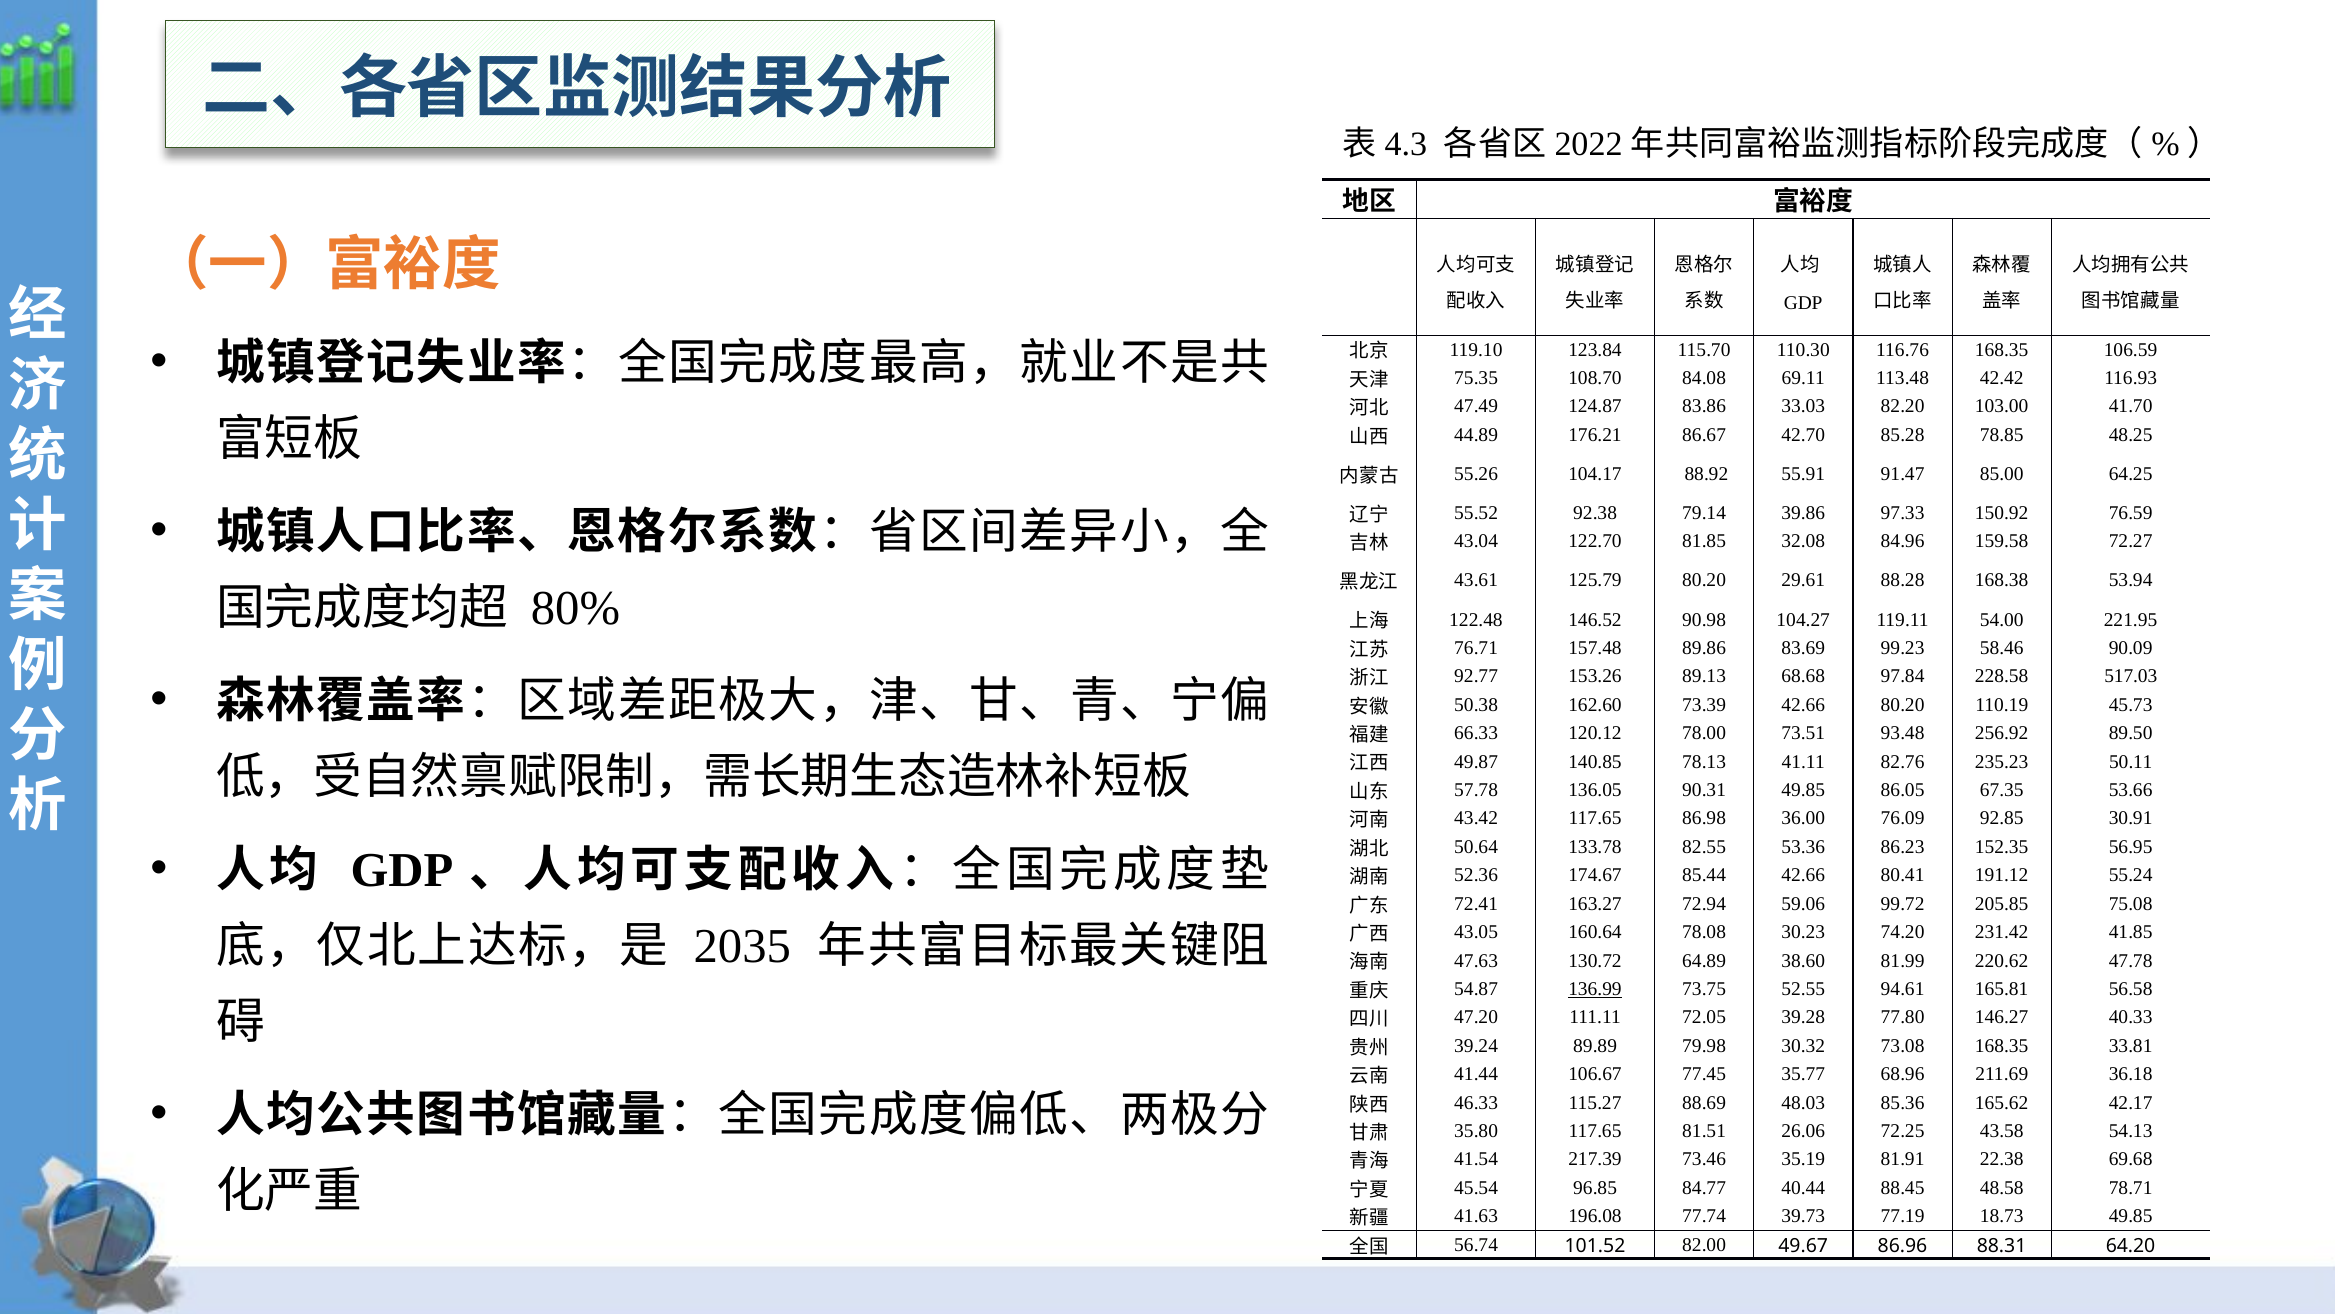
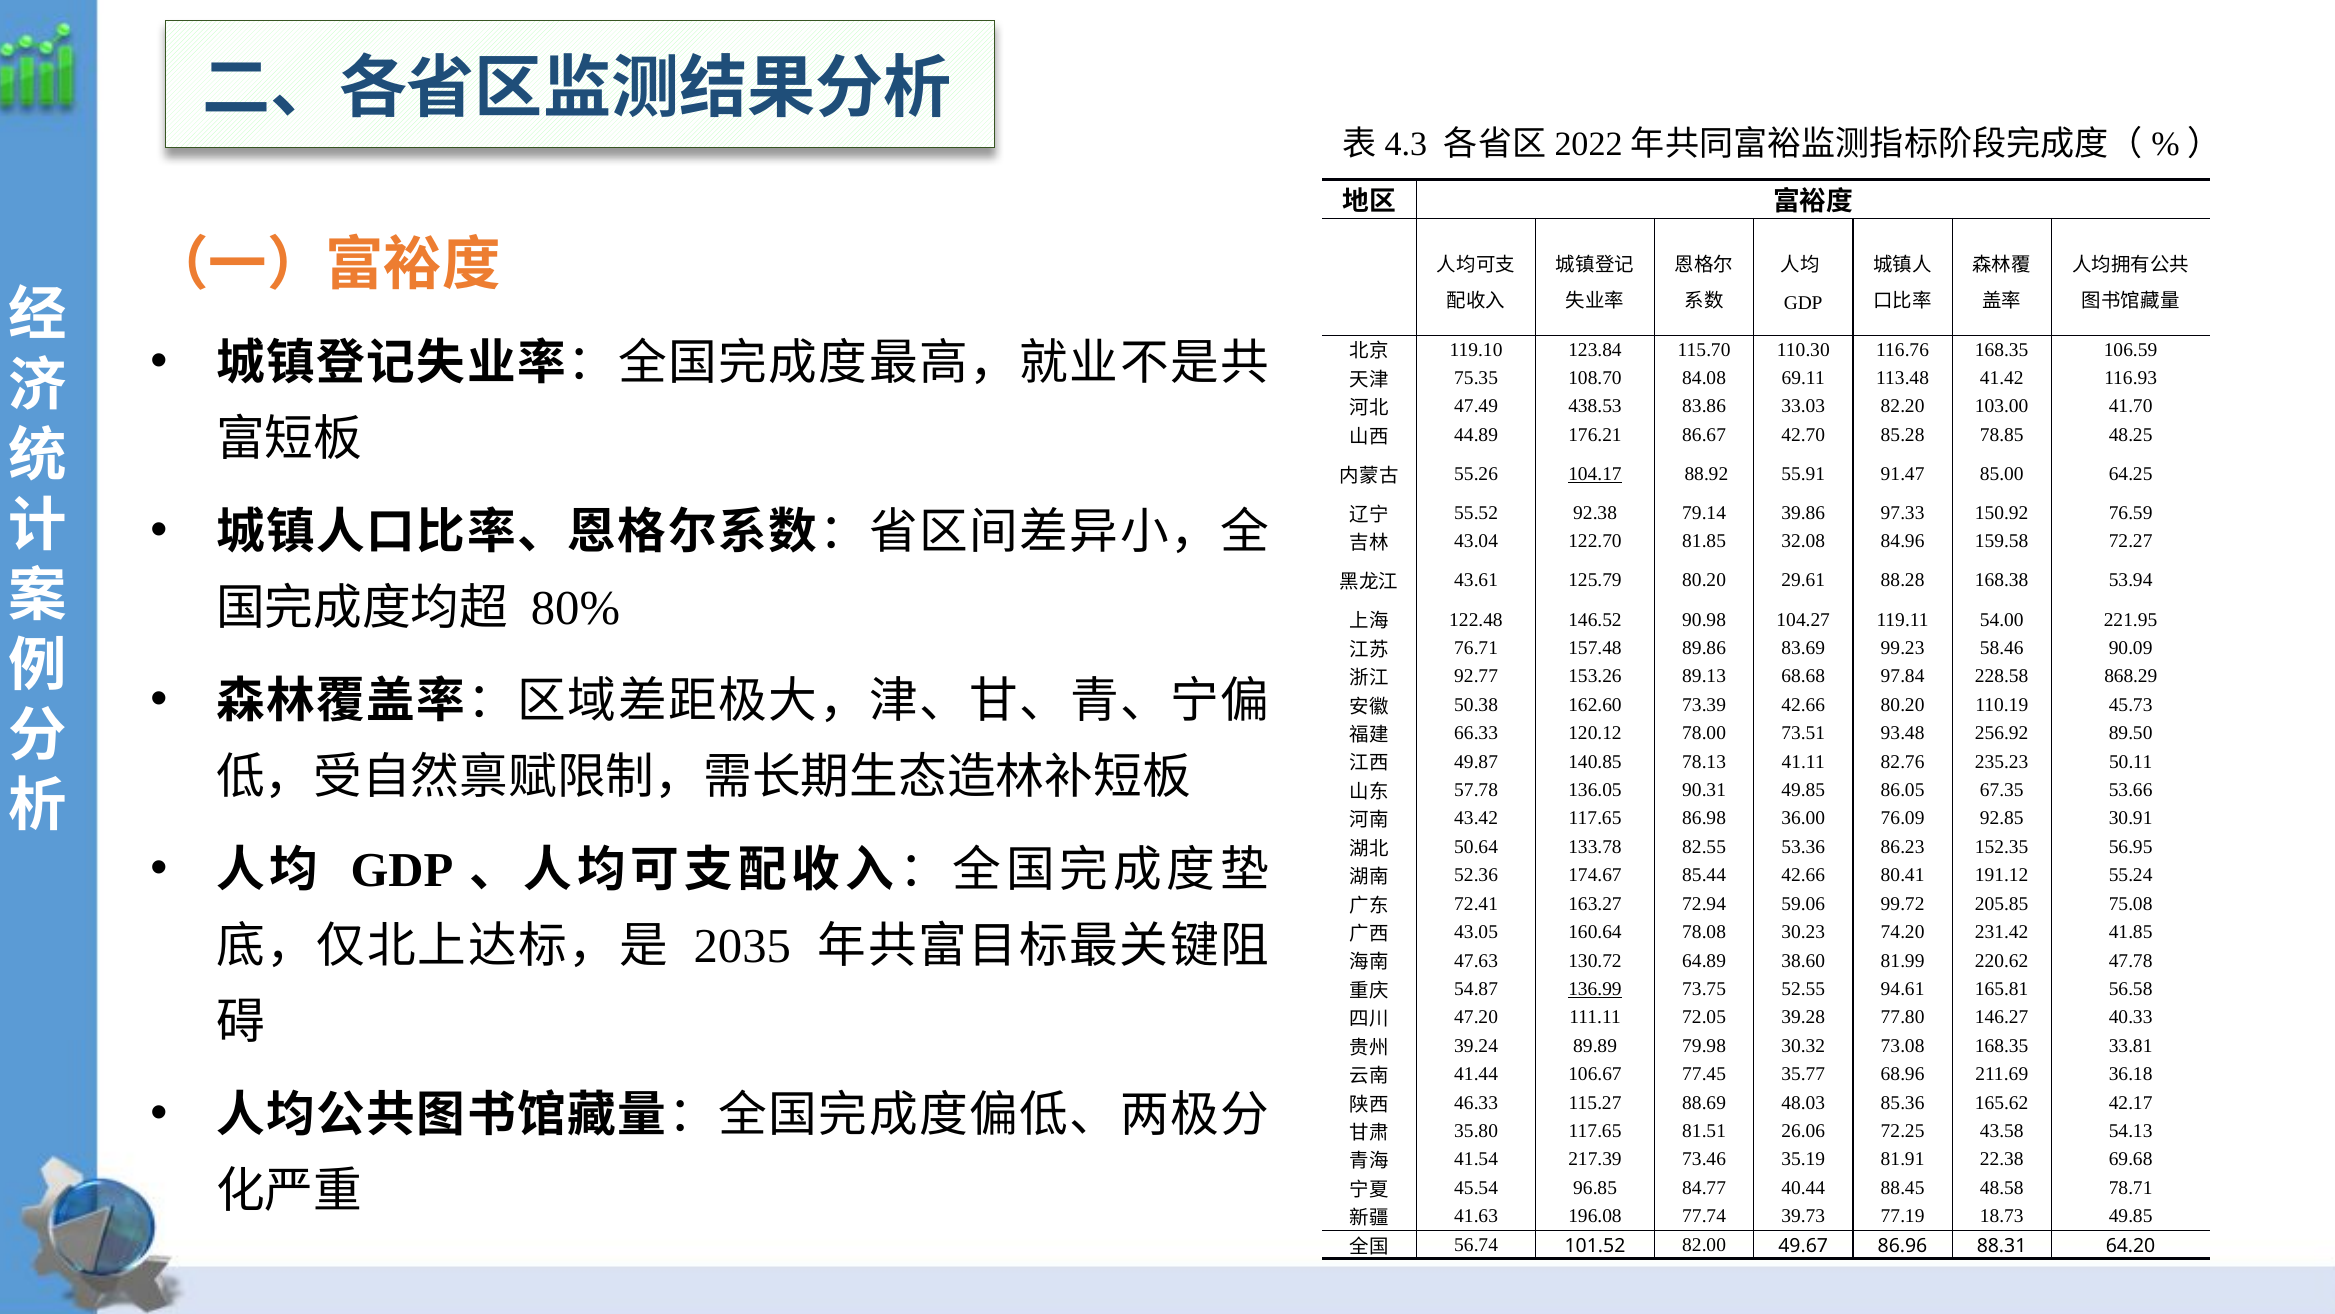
42.42: 42.42 -> 41.42
124.87: 124.87 -> 438.53
104.17 underline: none -> present
517.03: 517.03 -> 868.29
